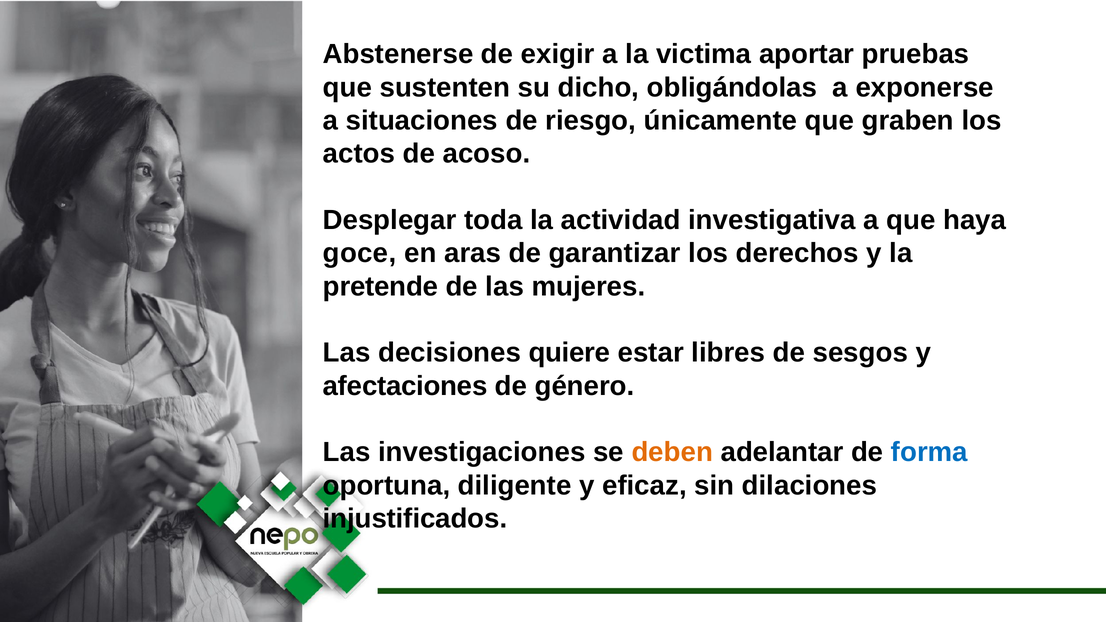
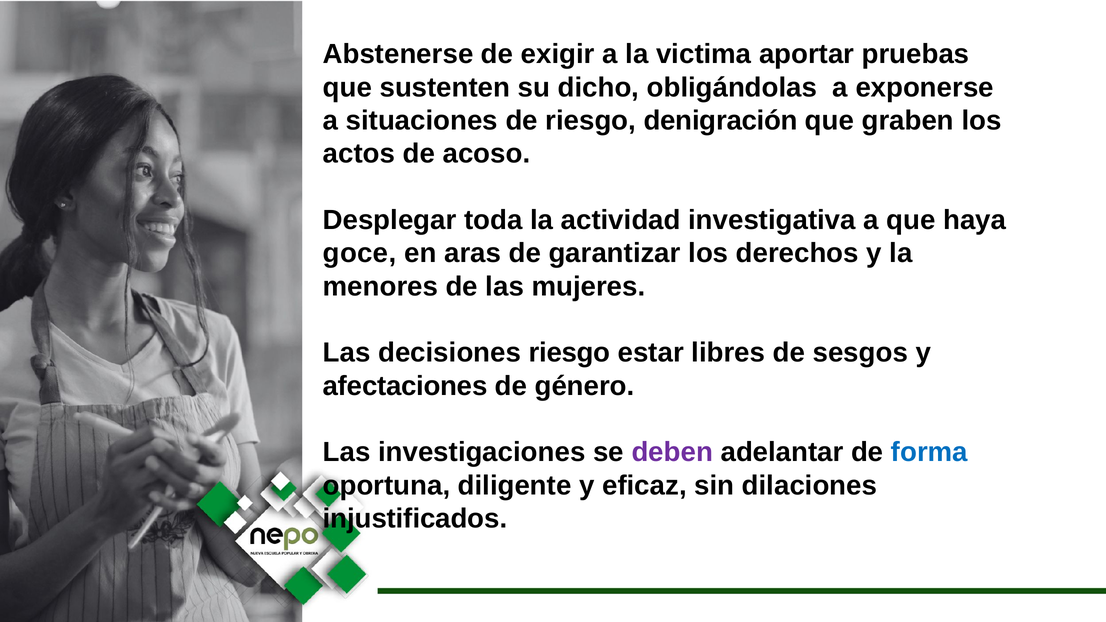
únicamente: únicamente -> denigración
pretende: pretende -> menores
decisiones quiere: quiere -> riesgo
deben colour: orange -> purple
